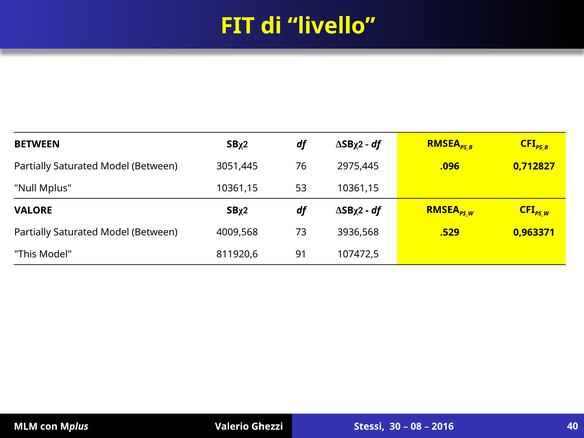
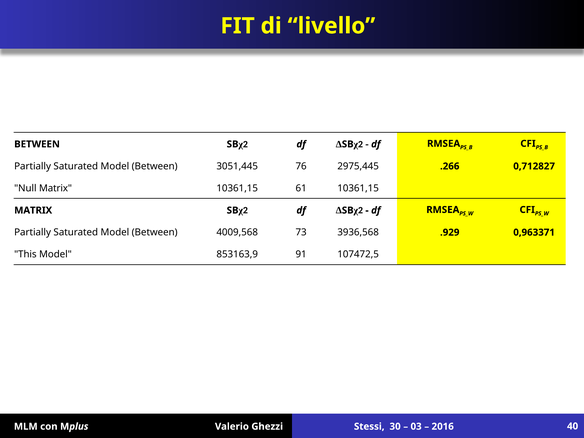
.096: .096 -> .266
Null Mplus: Mplus -> Matrix
53: 53 -> 61
VALORE at (33, 210): VALORE -> MATRIX
.529: .529 -> .929
811920,6: 811920,6 -> 853163,9
08: 08 -> 03
